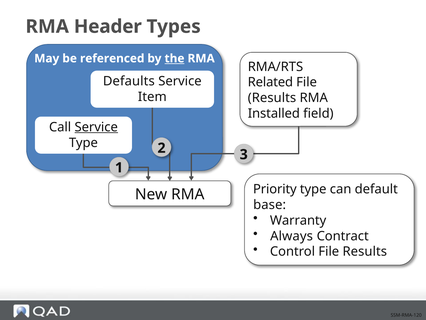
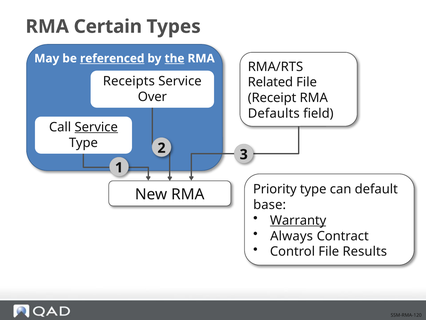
Header: Header -> Certain
referenced underline: none -> present
Defaults: Defaults -> Receipts
Item: Item -> Over
Results at (272, 98): Results -> Receipt
Installed: Installed -> Defaults
Warranty underline: none -> present
